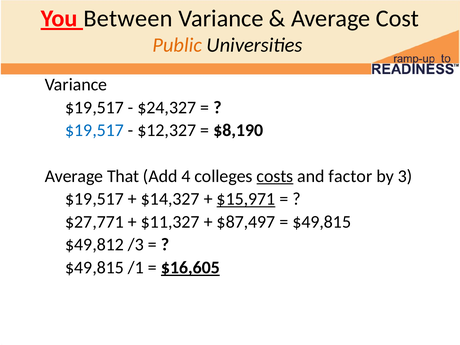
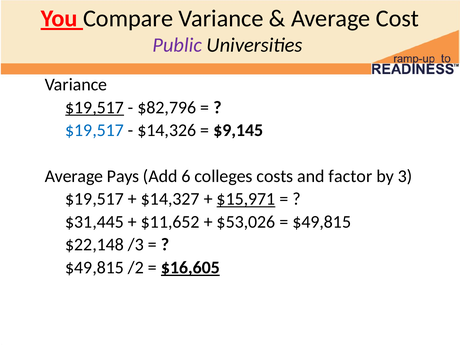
Between: Between -> Compare
Public colour: orange -> purple
$19,517 at (95, 108) underline: none -> present
$24,327: $24,327 -> $82,796
$12,327: $12,327 -> $14,326
$8,190: $8,190 -> $9,145
That: That -> Pays
4: 4 -> 6
costs underline: present -> none
$27,771: $27,771 -> $31,445
$11,327: $11,327 -> $11,652
$87,497: $87,497 -> $53,026
$49,812: $49,812 -> $22,148
/1: /1 -> /2
